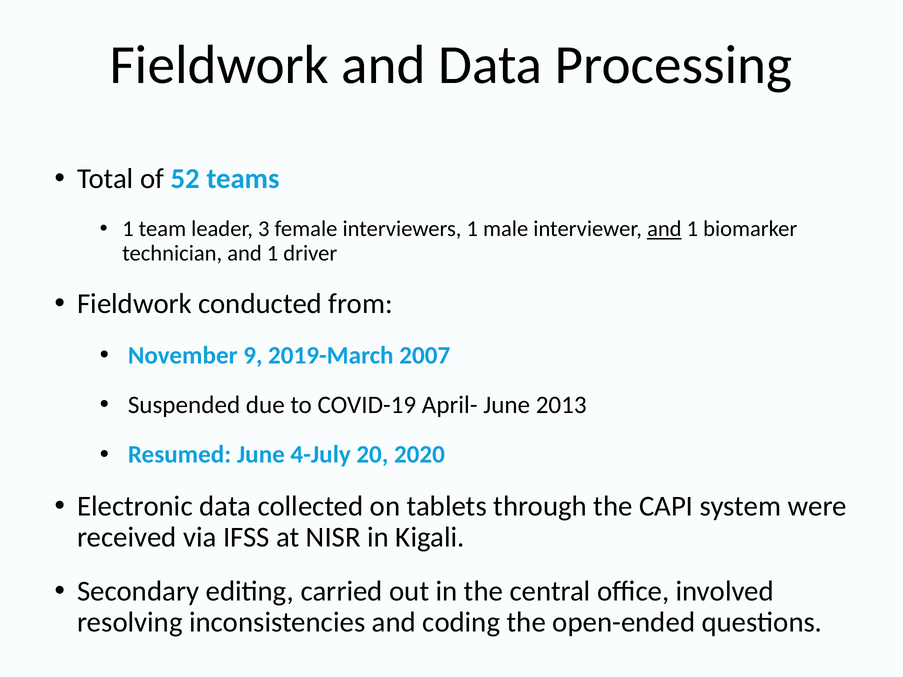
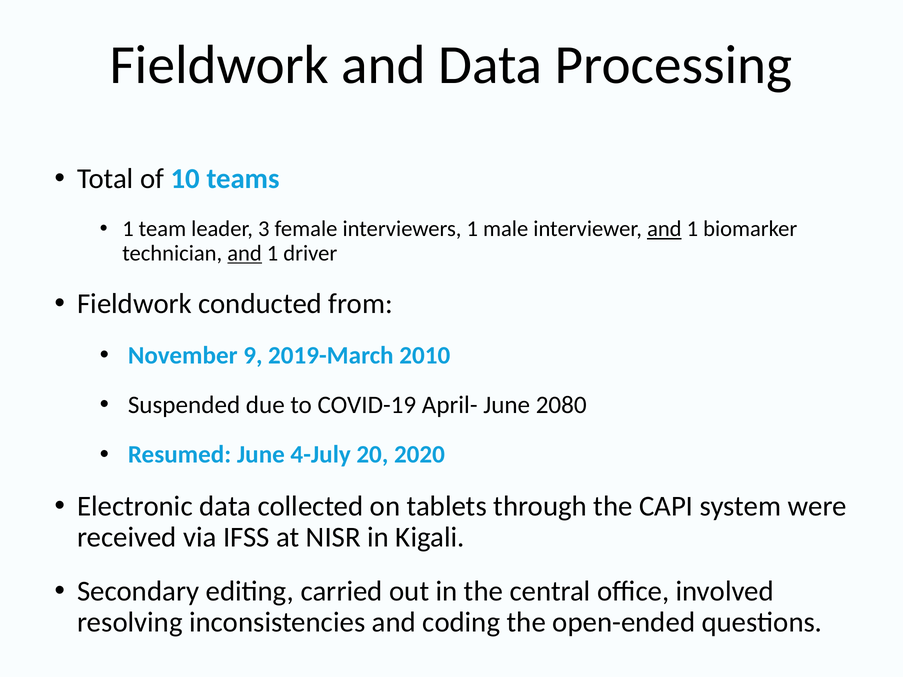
52: 52 -> 10
and at (245, 253) underline: none -> present
2007: 2007 -> 2010
2013: 2013 -> 2080
